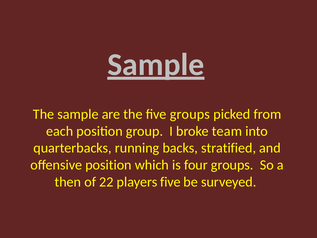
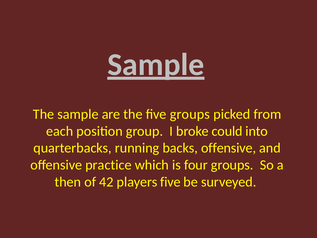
team: team -> could
backs stratified: stratified -> offensive
offensive position: position -> practice
22: 22 -> 42
